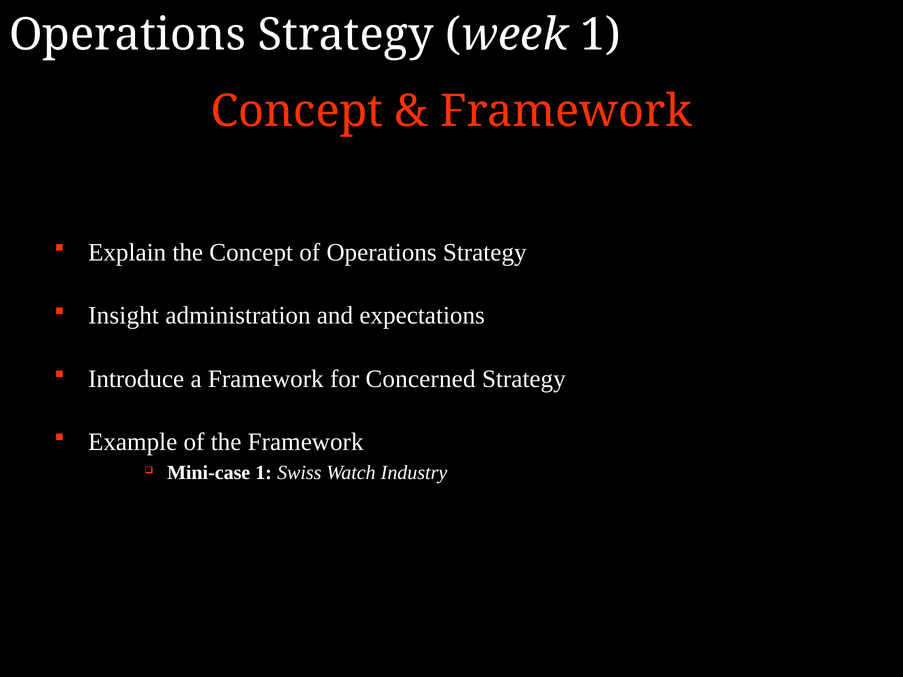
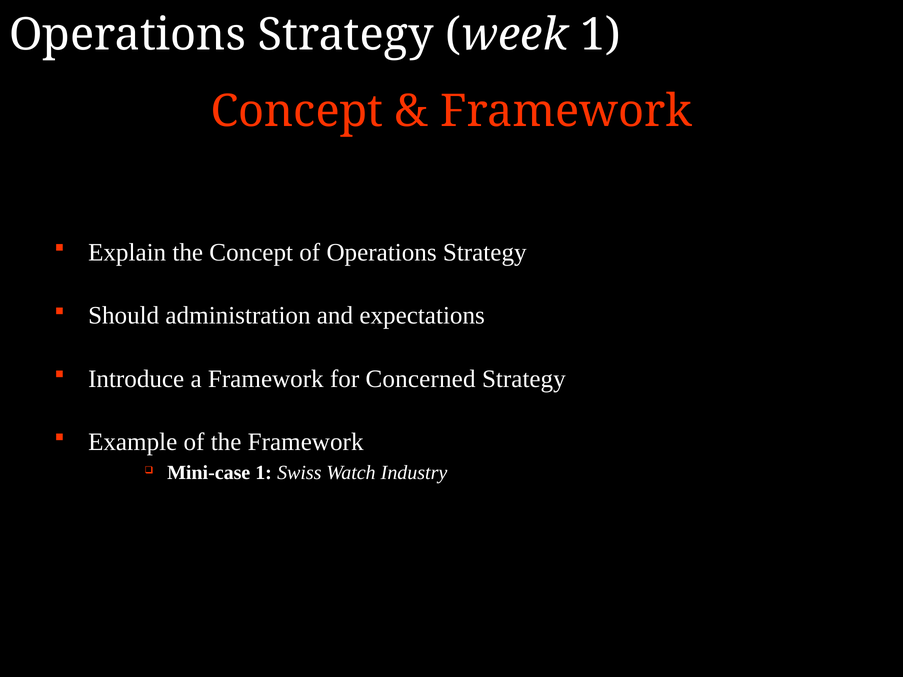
Insight: Insight -> Should
